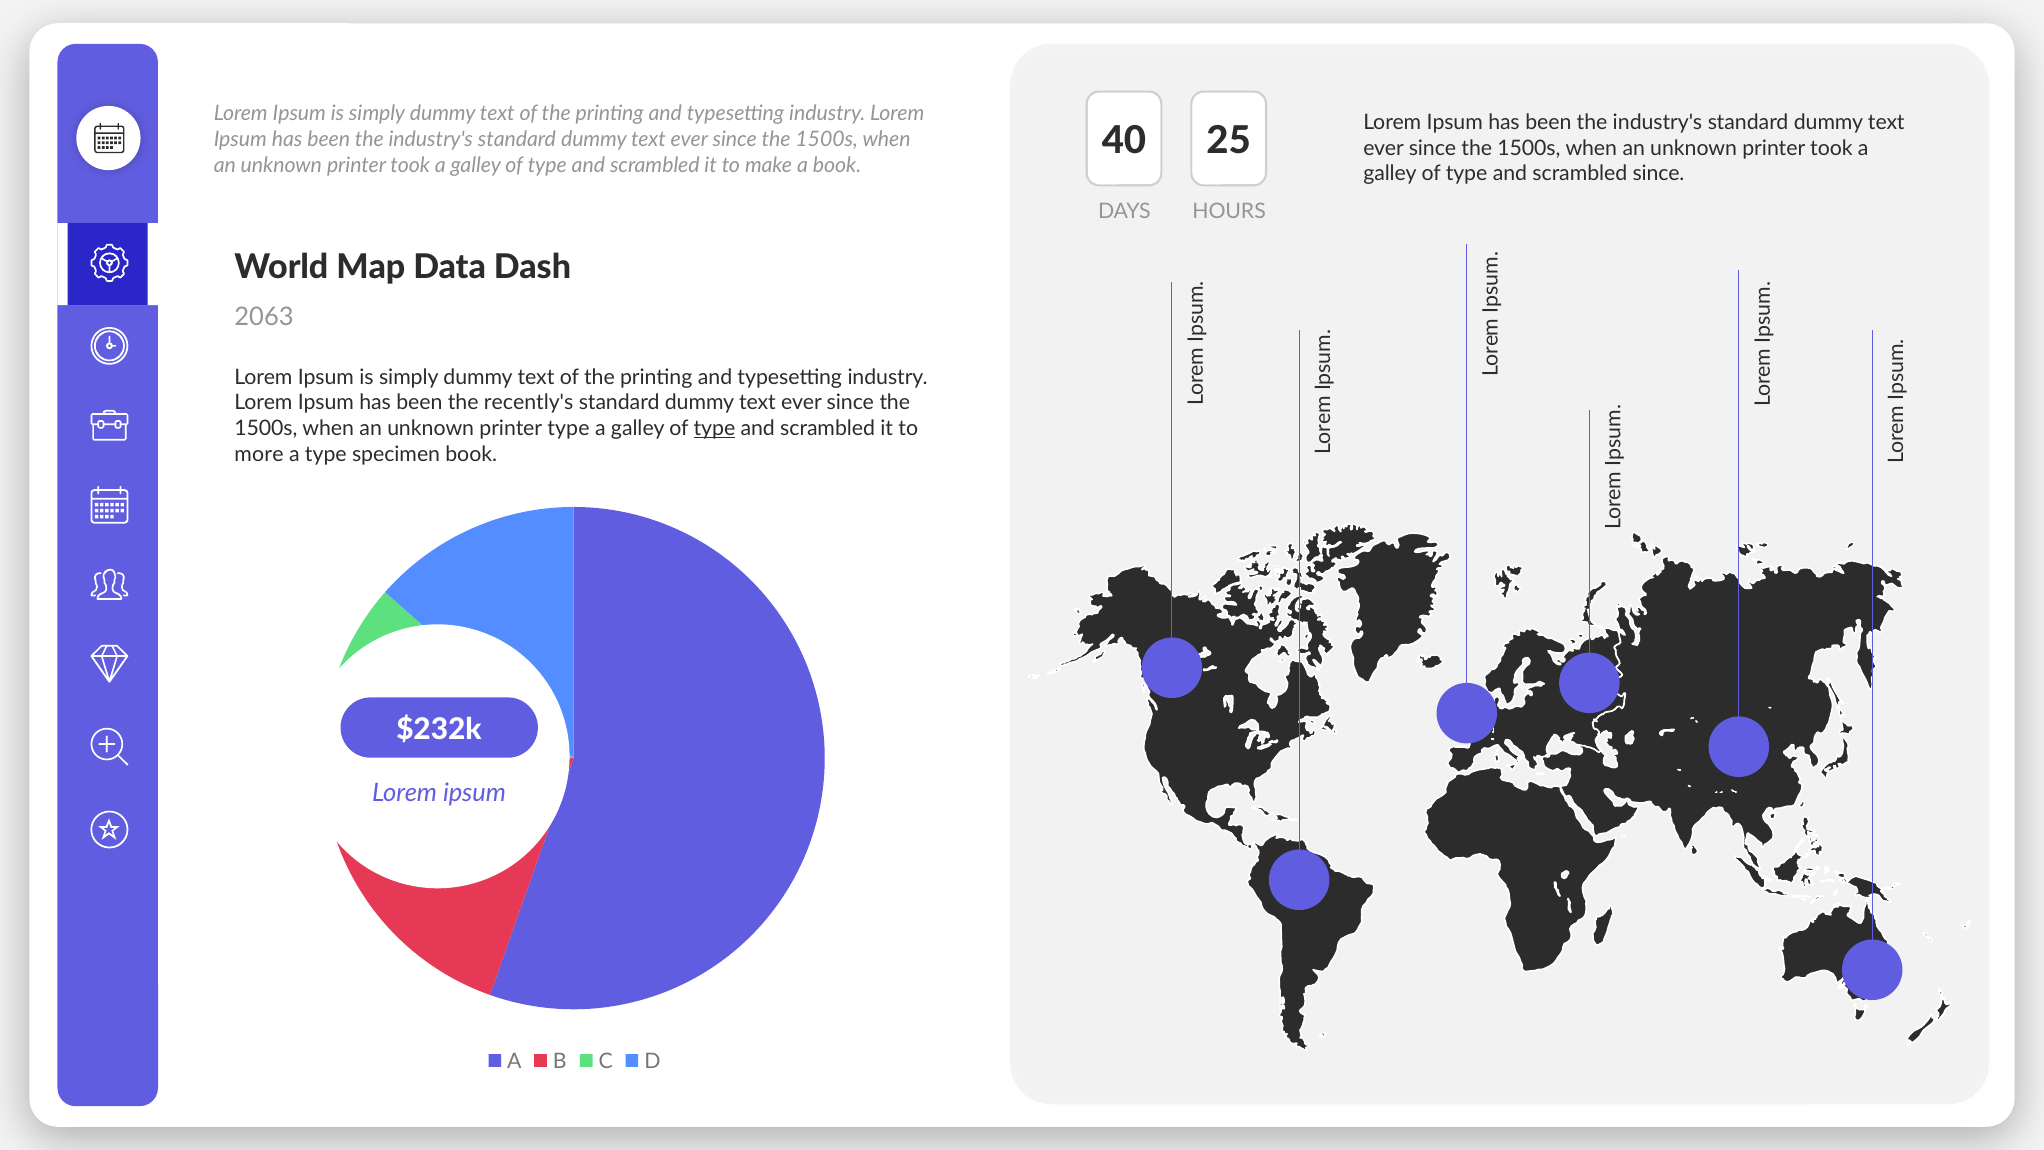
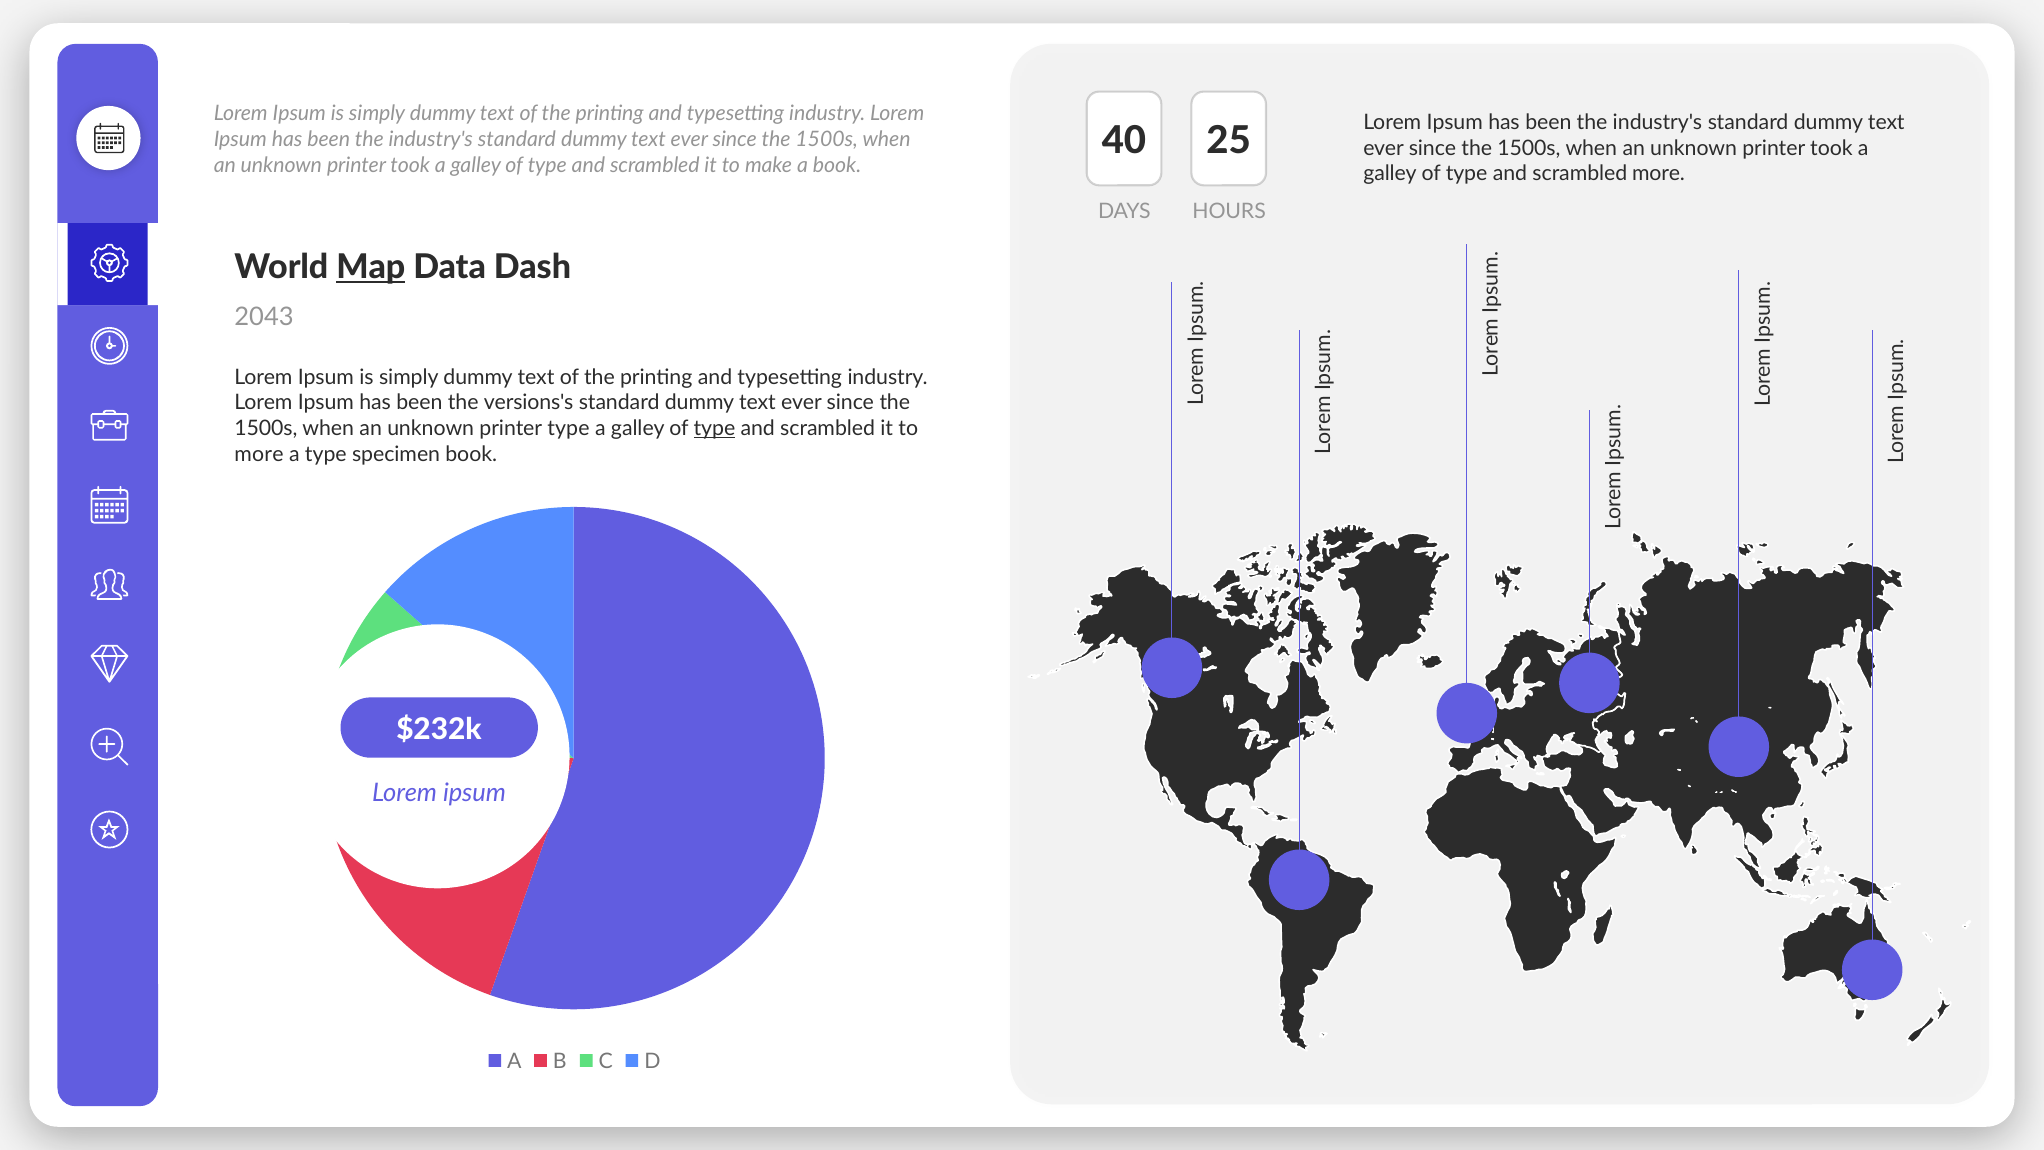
scrambled since: since -> more
Map underline: none -> present
2063: 2063 -> 2043
recently's: recently's -> versions's
